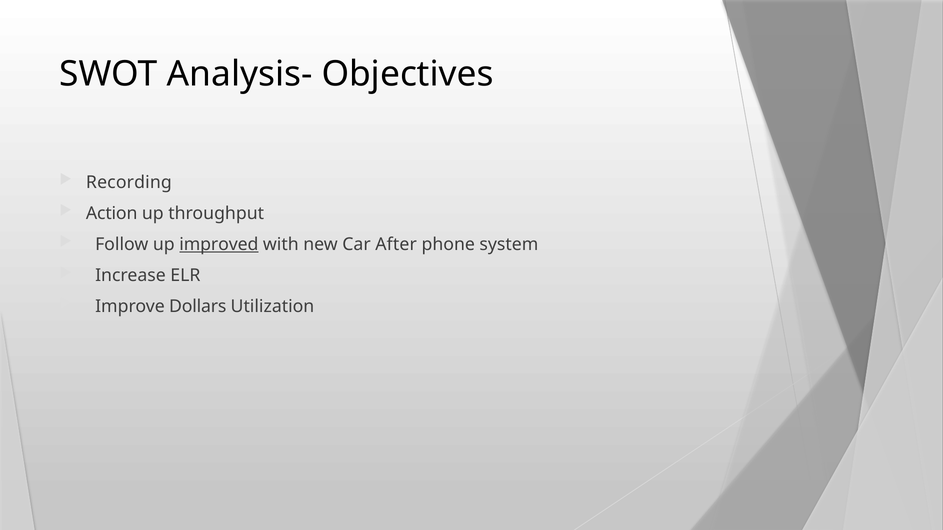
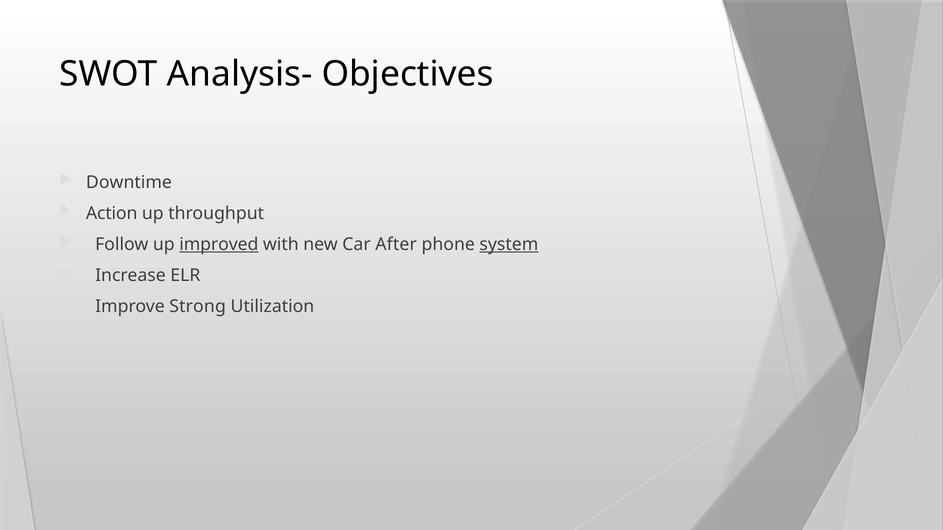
Recording: Recording -> Downtime
system underline: none -> present
Dollars: Dollars -> Strong
